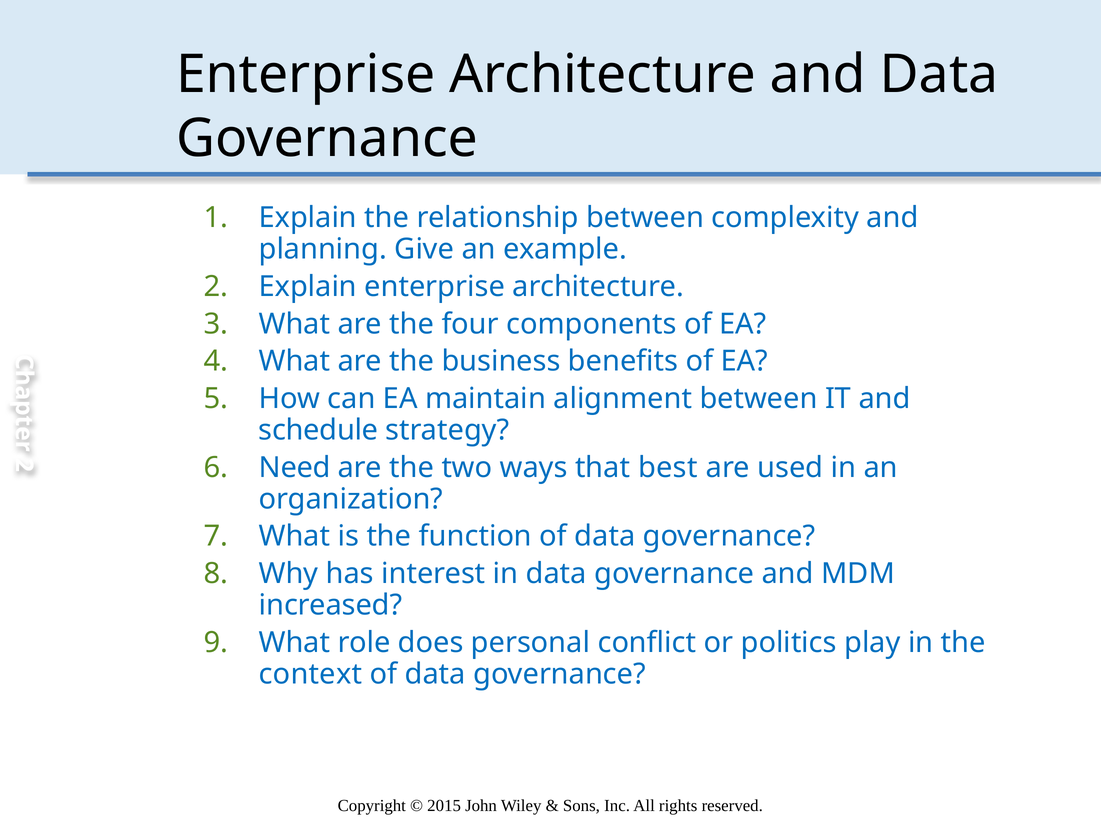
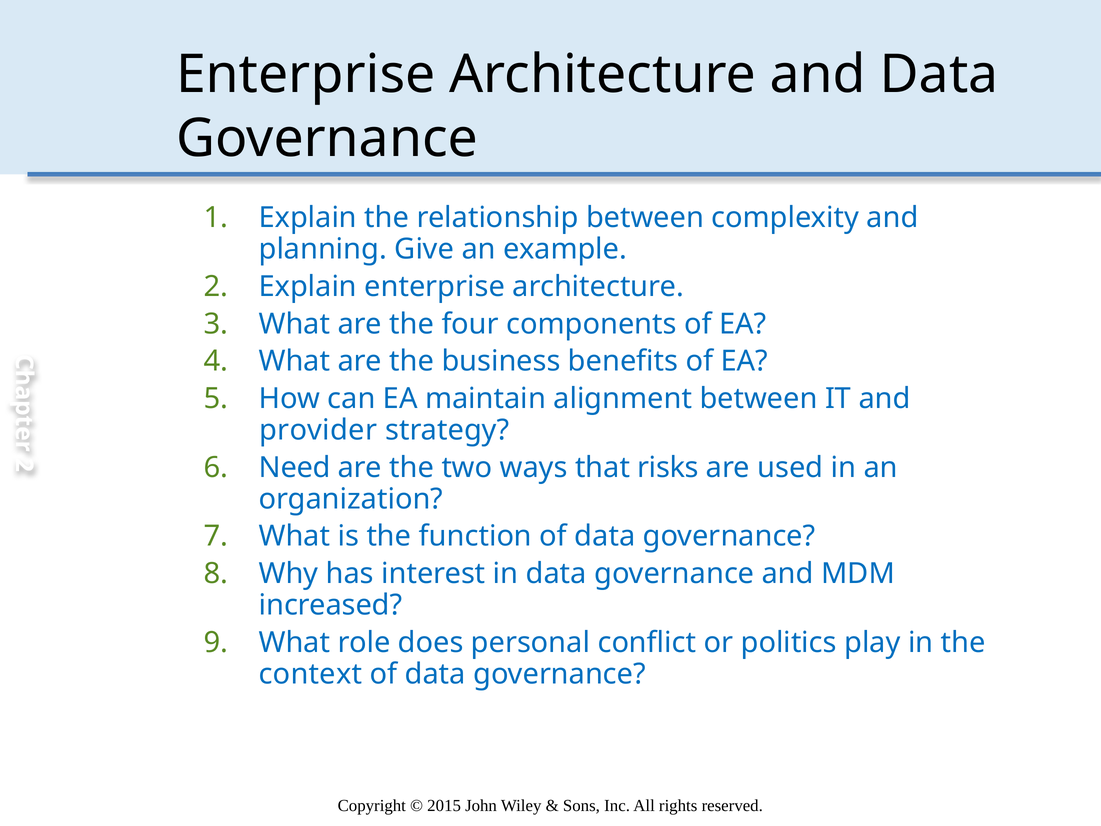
schedule: schedule -> provider
best: best -> risks
